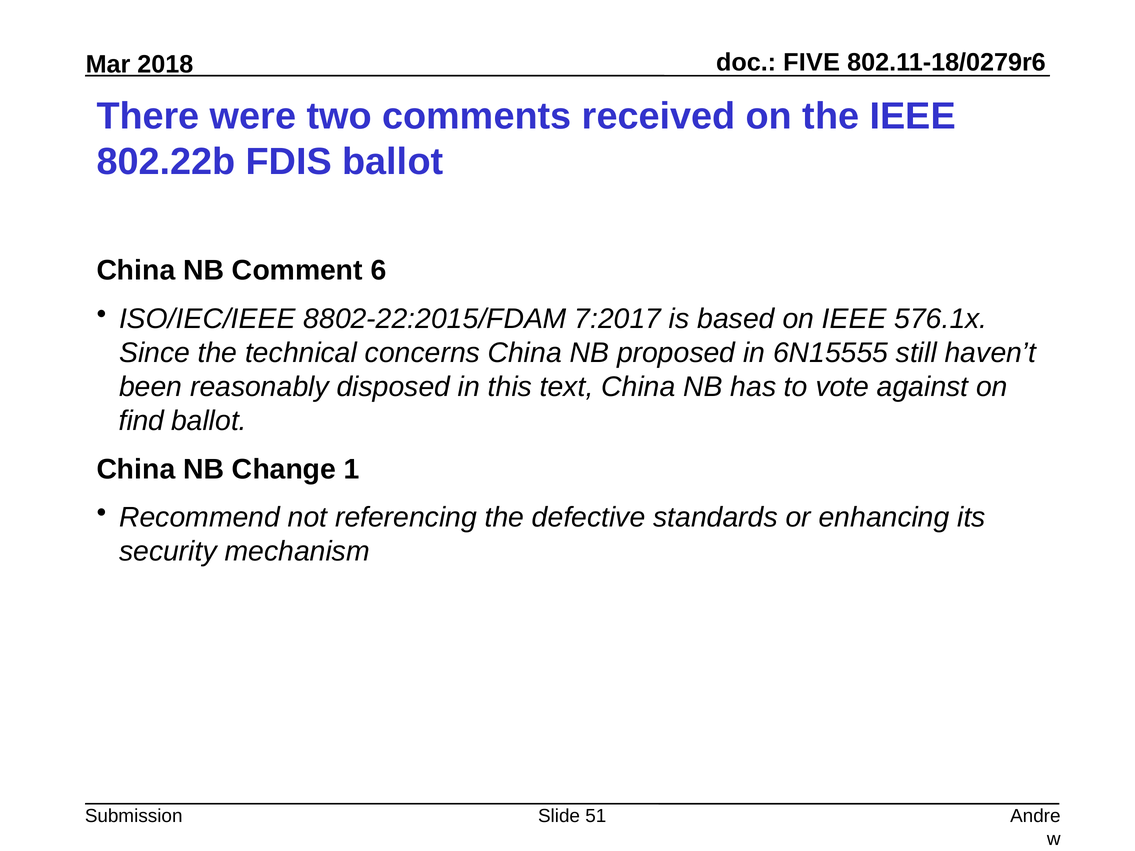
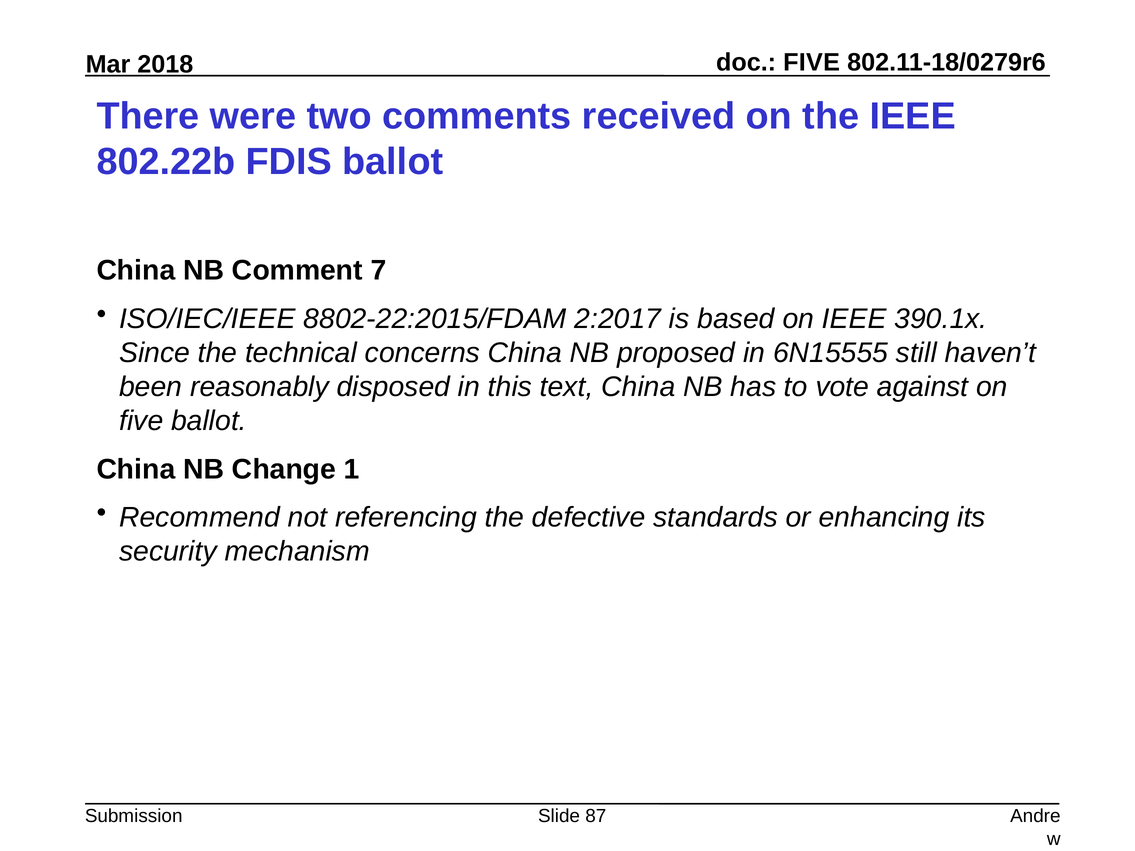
6: 6 -> 7
7:2017: 7:2017 -> 2:2017
576.1x: 576.1x -> 390.1x
find at (141, 421): find -> five
51: 51 -> 87
